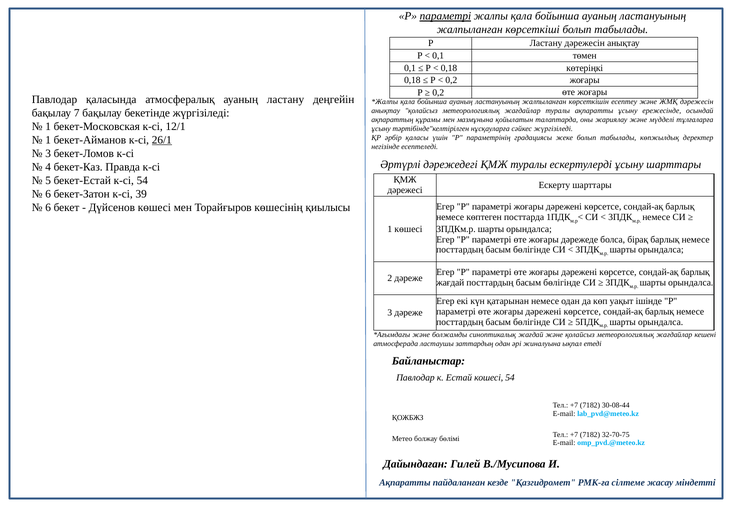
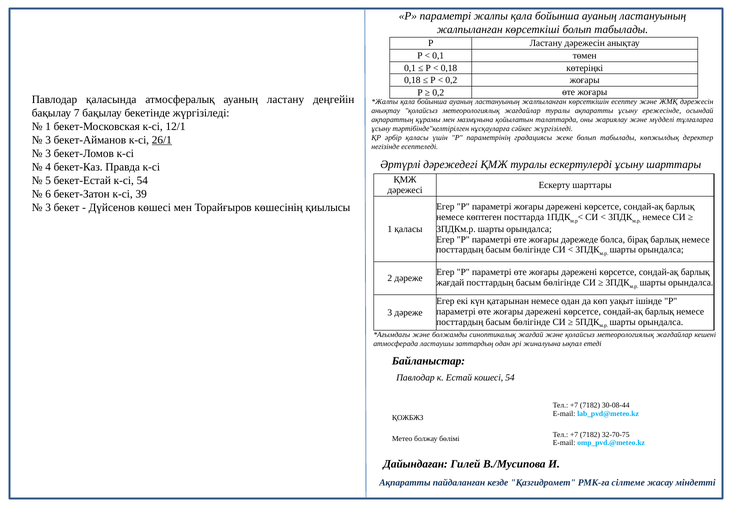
параметрі at (445, 16) underline: present -> none
1 at (48, 140): 1 -> 3
6 at (48, 207): 6 -> 3
1 көшесі: көшесі -> қаласы
